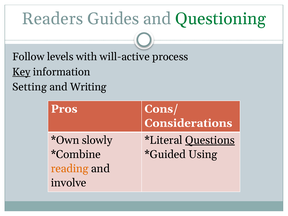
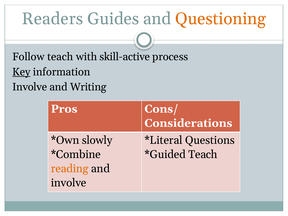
Questioning colour: green -> orange
Follow levels: levels -> teach
will-active: will-active -> skill-active
Setting at (30, 87): Setting -> Involve
Questions underline: present -> none
Using at (203, 154): Using -> Teach
